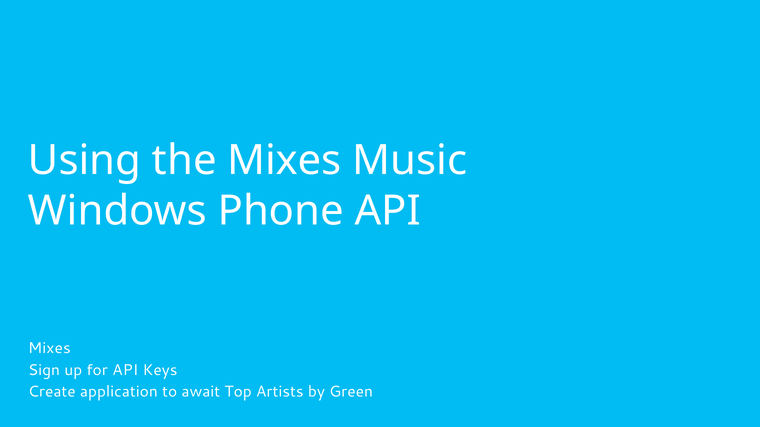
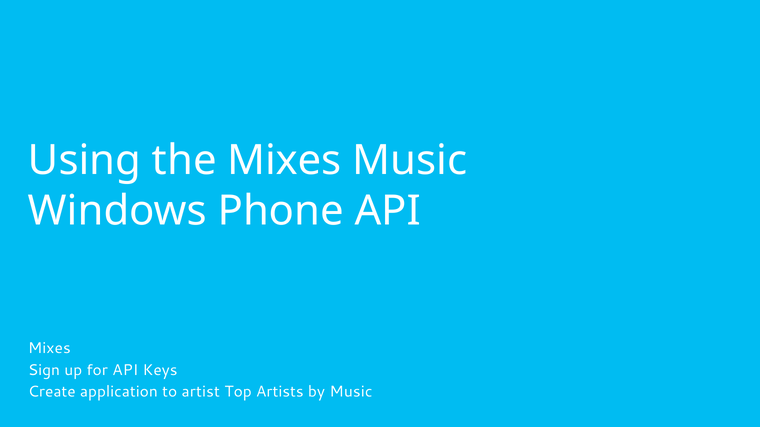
await: await -> artist
by Green: Green -> Music
